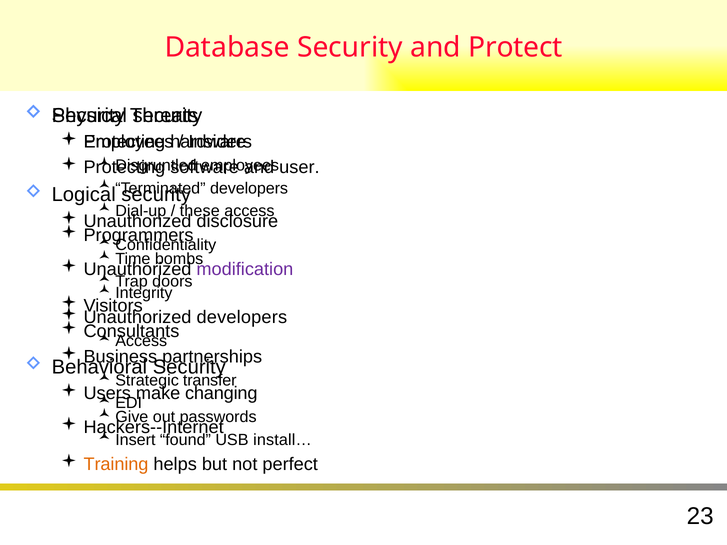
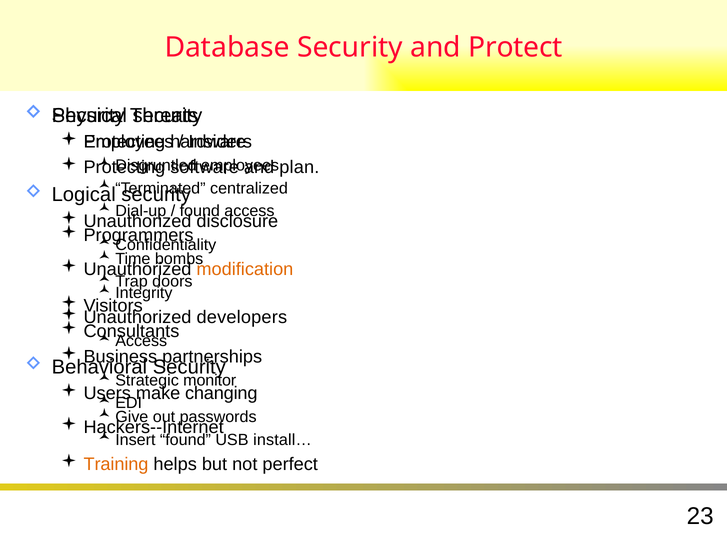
user: user -> plan
developers at (249, 188): developers -> centralized
these at (200, 211): these -> found
modification colour: purple -> orange
transfer: transfer -> monitor
